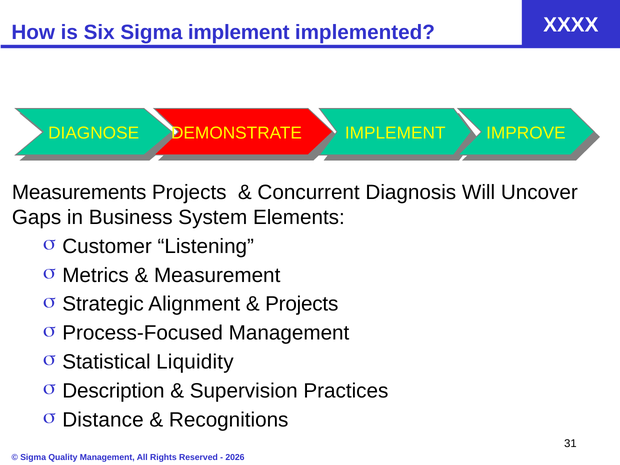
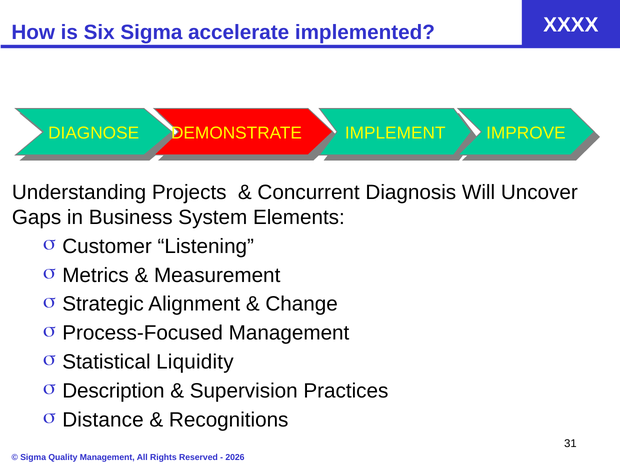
Sigma implement: implement -> accelerate
Measurements: Measurements -> Understanding
Projects at (302, 304): Projects -> Change
